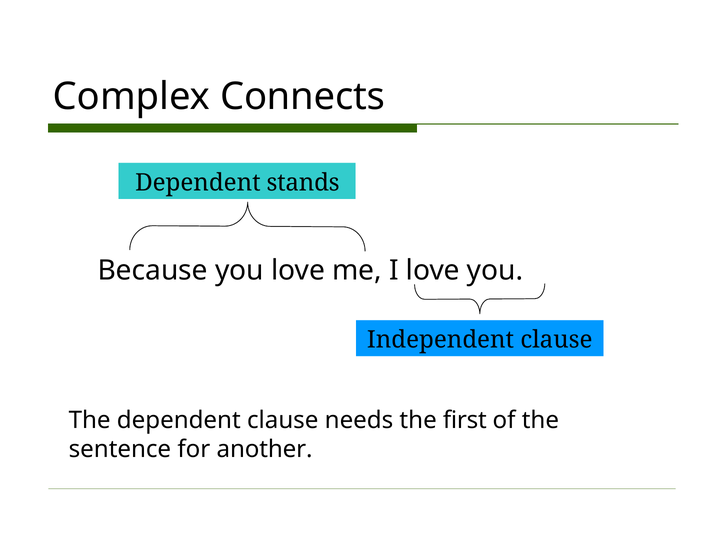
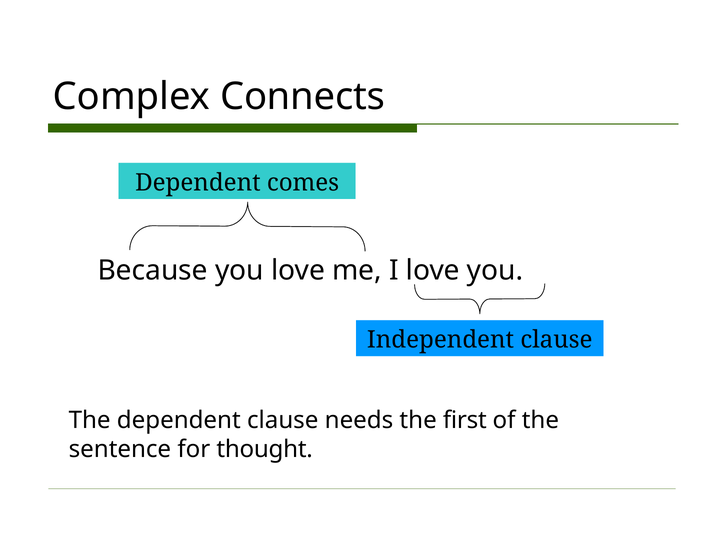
stands: stands -> comes
another: another -> thought
